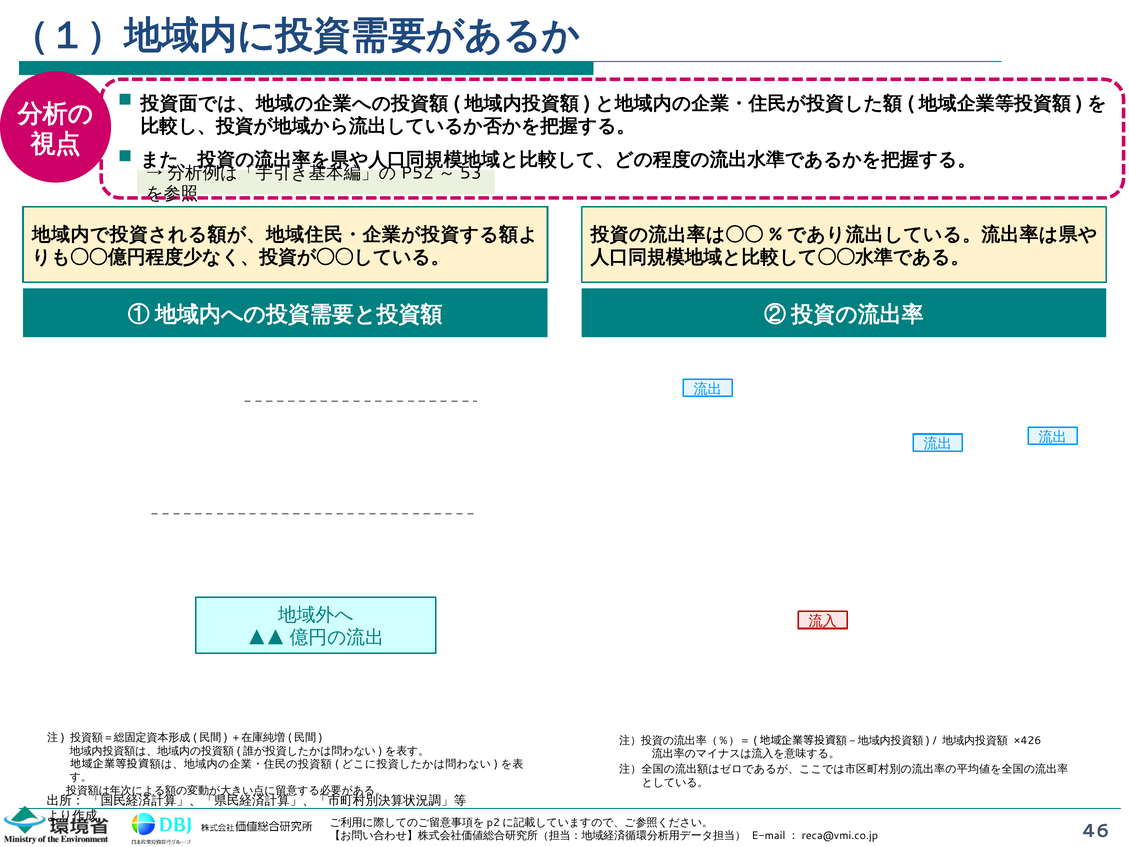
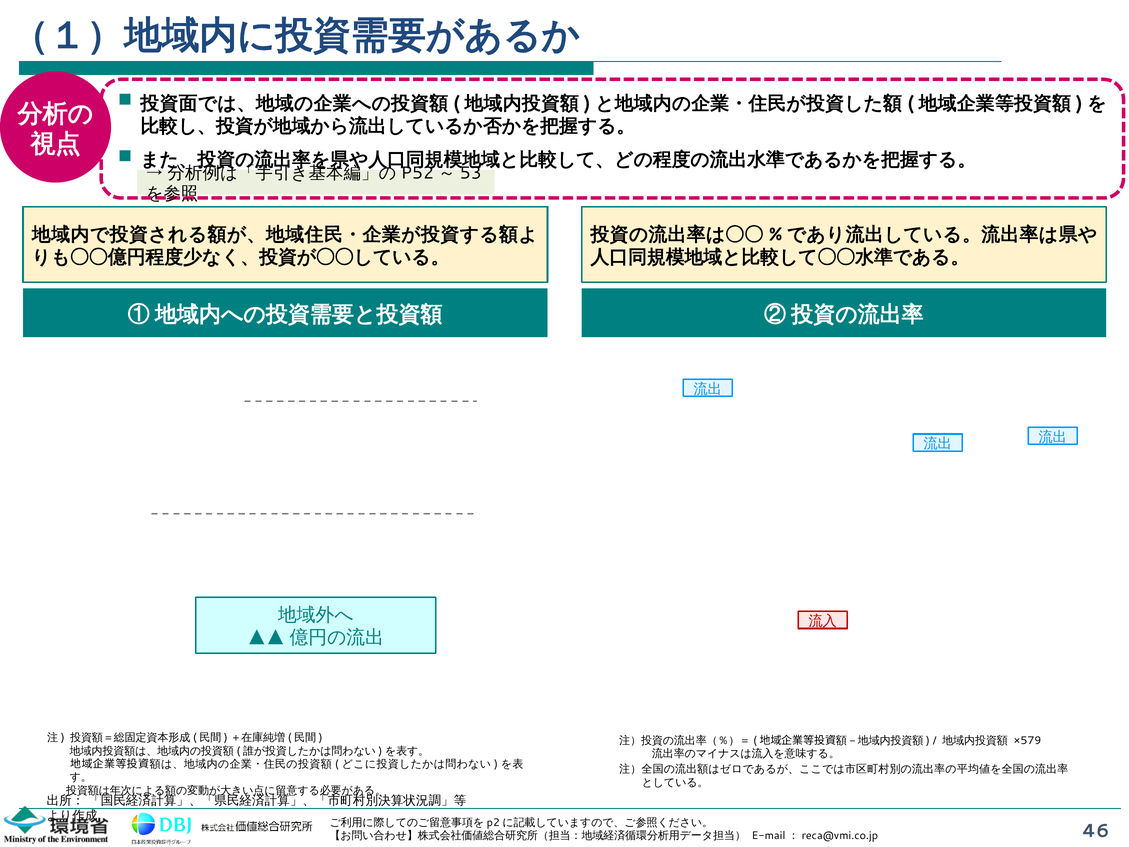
×426: ×426 -> ×579
